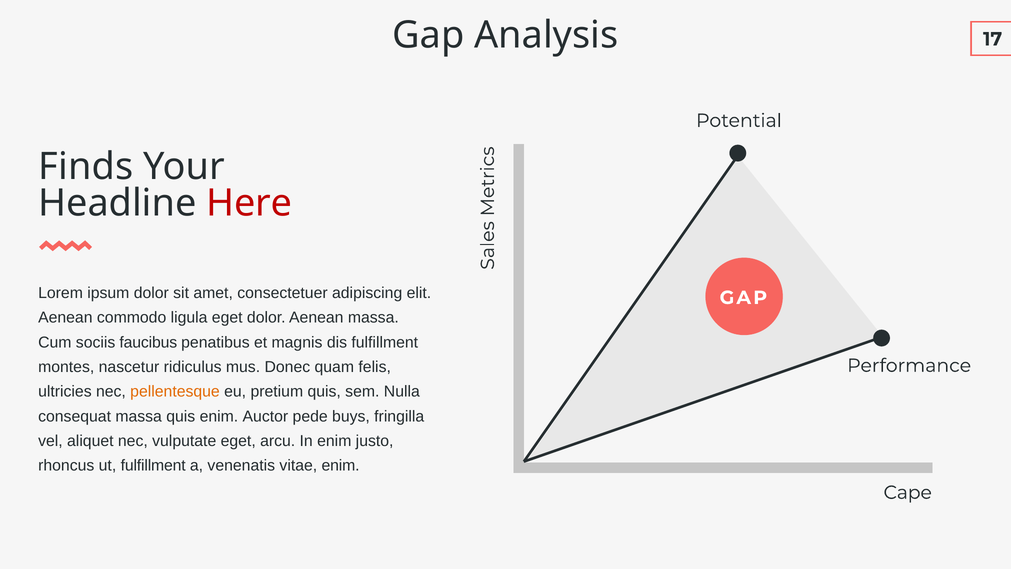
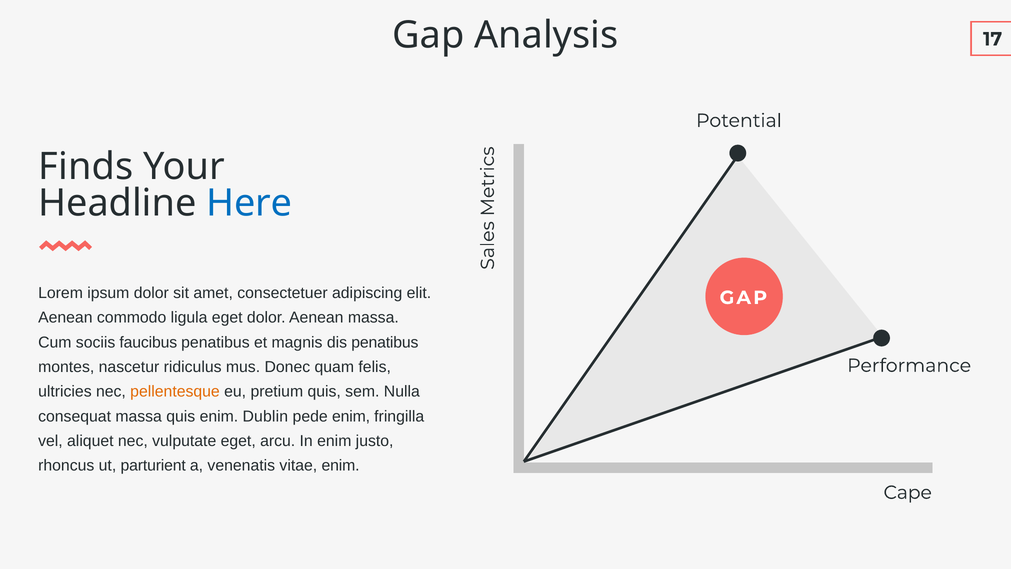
Here colour: red -> blue
dis fulfillment: fulfillment -> penatibus
Auctor: Auctor -> Dublin
pede buys: buys -> enim
ut fulfillment: fulfillment -> parturient
